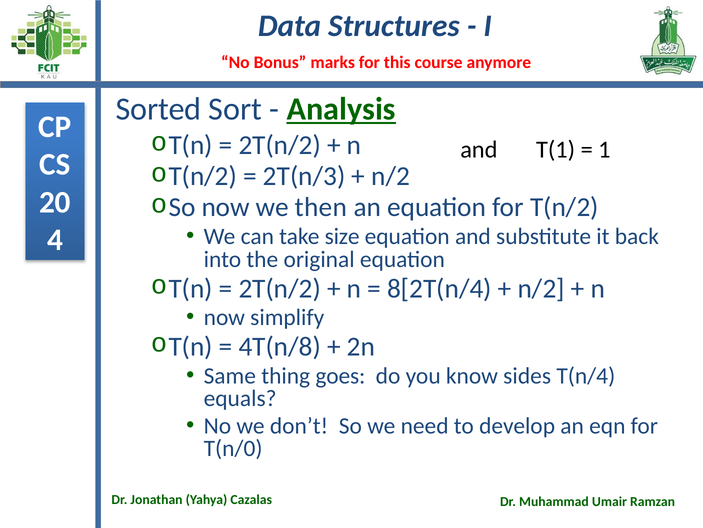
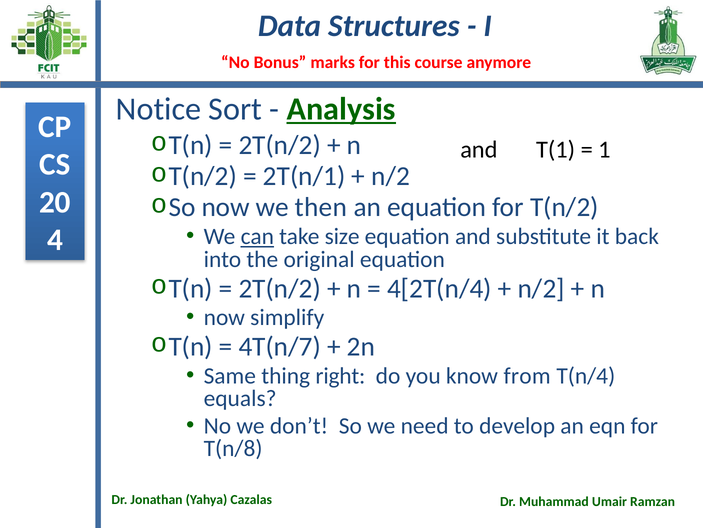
Sorted: Sorted -> Notice
2T(n/3: 2T(n/3 -> 2T(n/1
can underline: none -> present
8[2T(n/4: 8[2T(n/4 -> 4[2T(n/4
4T(n/8: 4T(n/8 -> 4T(n/7
goes: goes -> right
sides: sides -> from
T(n/0: T(n/0 -> T(n/8
